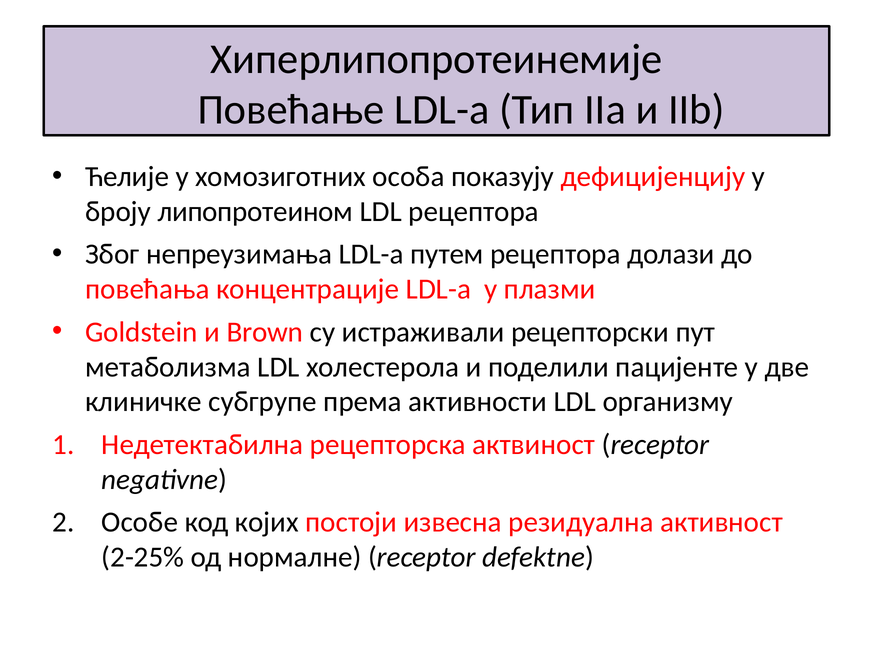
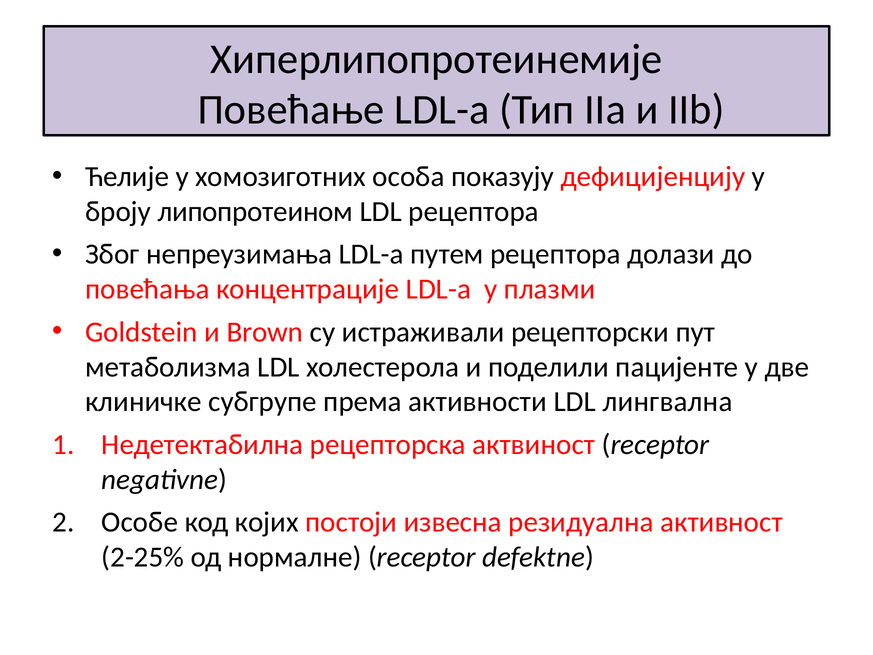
организму: организму -> лингвална
